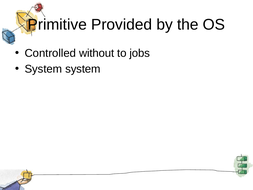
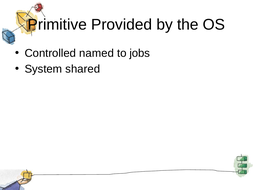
without: without -> named
System system: system -> shared
